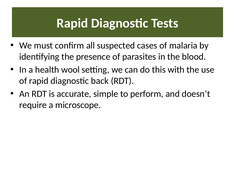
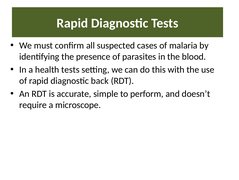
health wool: wool -> tests
